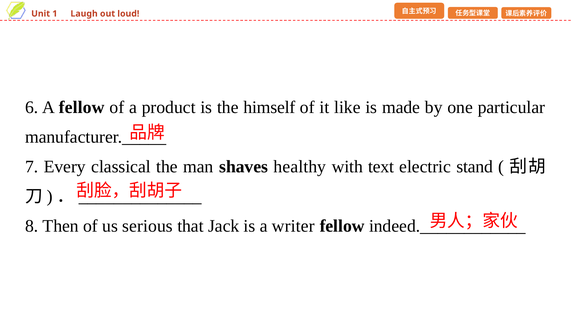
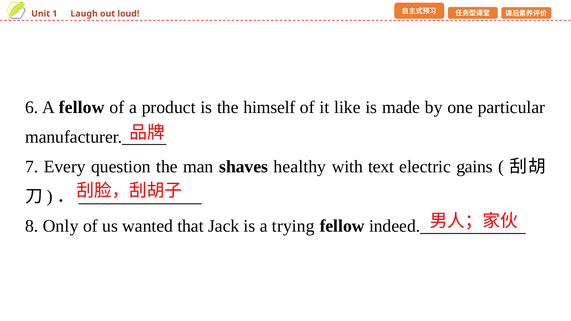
classical: classical -> question
stand: stand -> gains
Then: Then -> Only
serious: serious -> wanted
writer: writer -> trying
